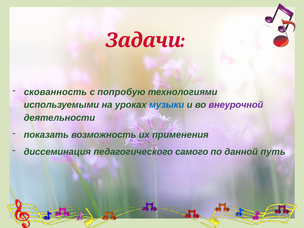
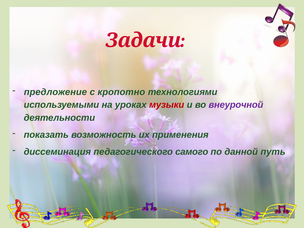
скованность: скованность -> предложение
попробую: попробую -> кропотно
музыки colour: blue -> red
